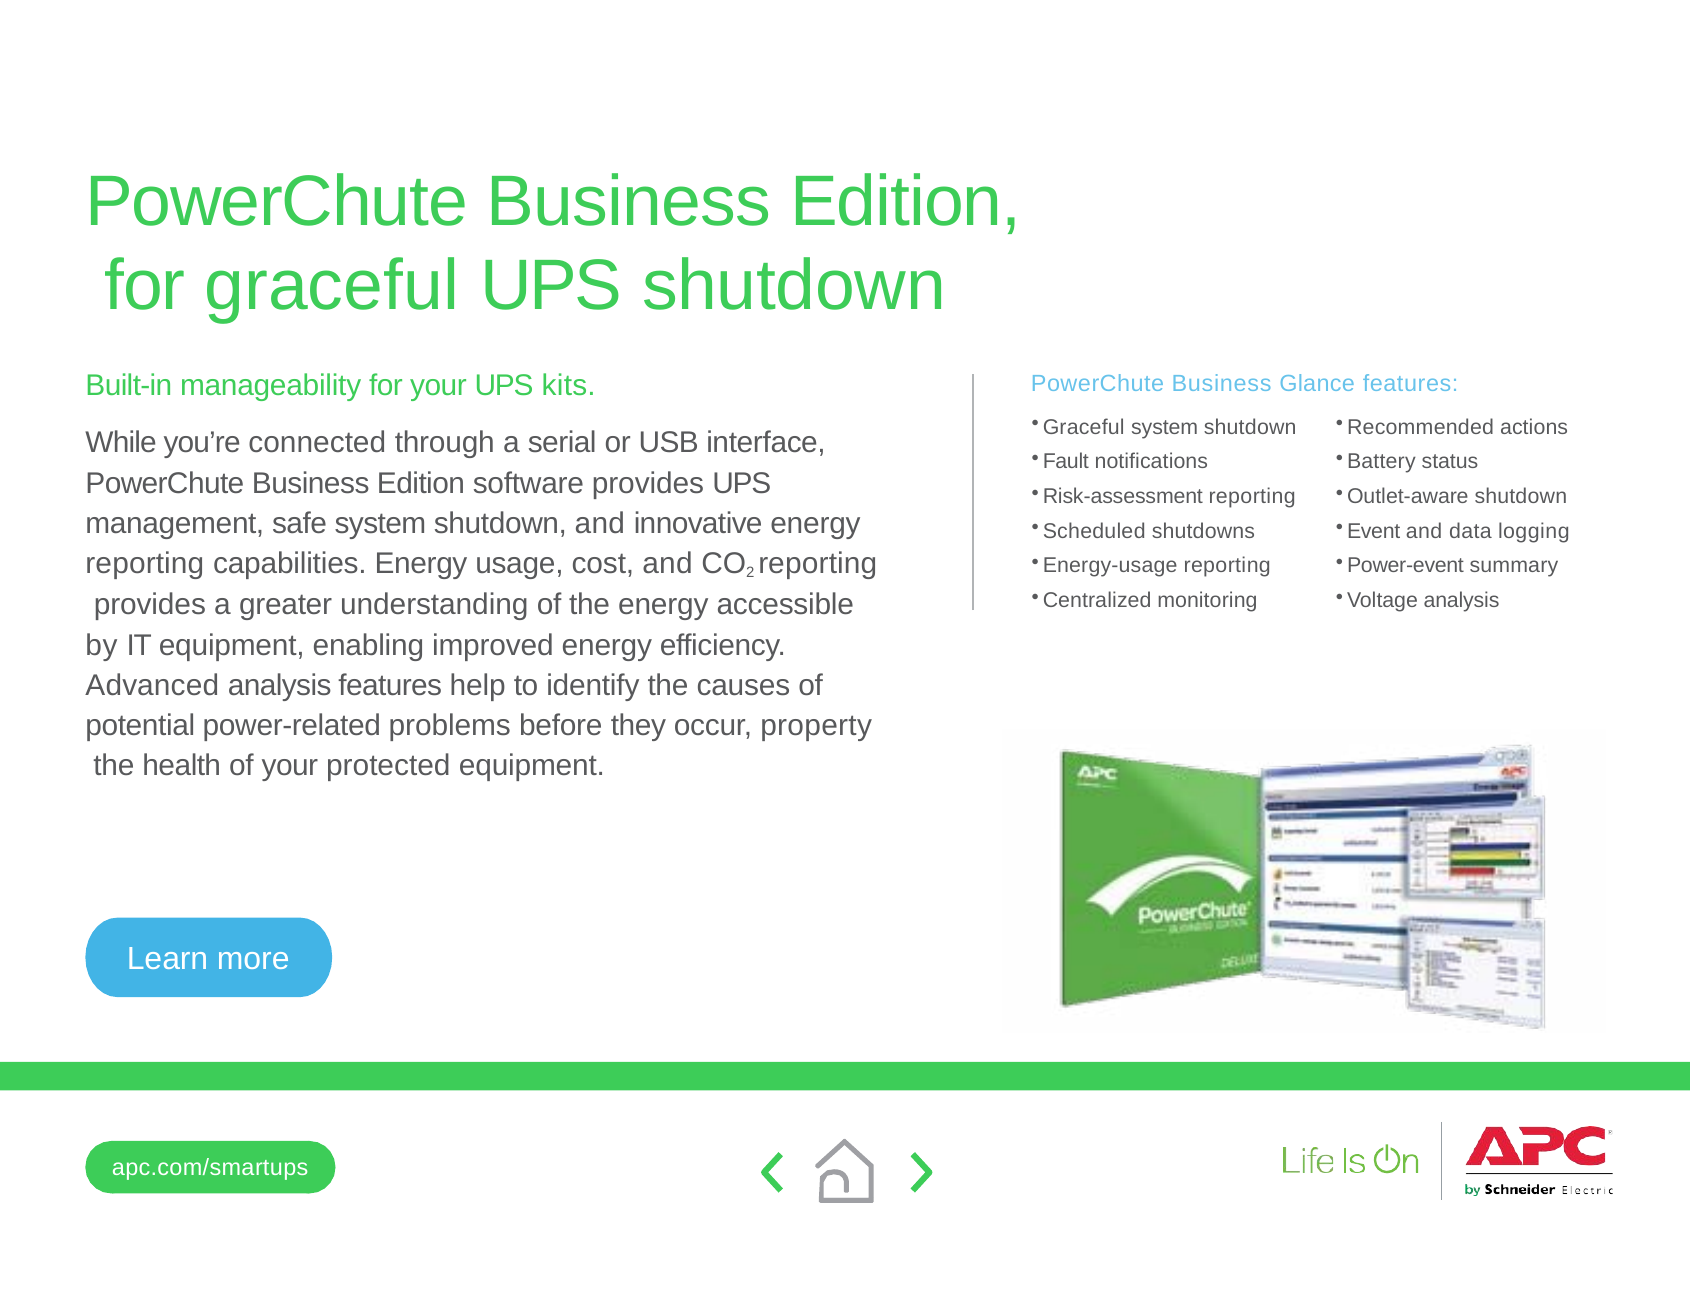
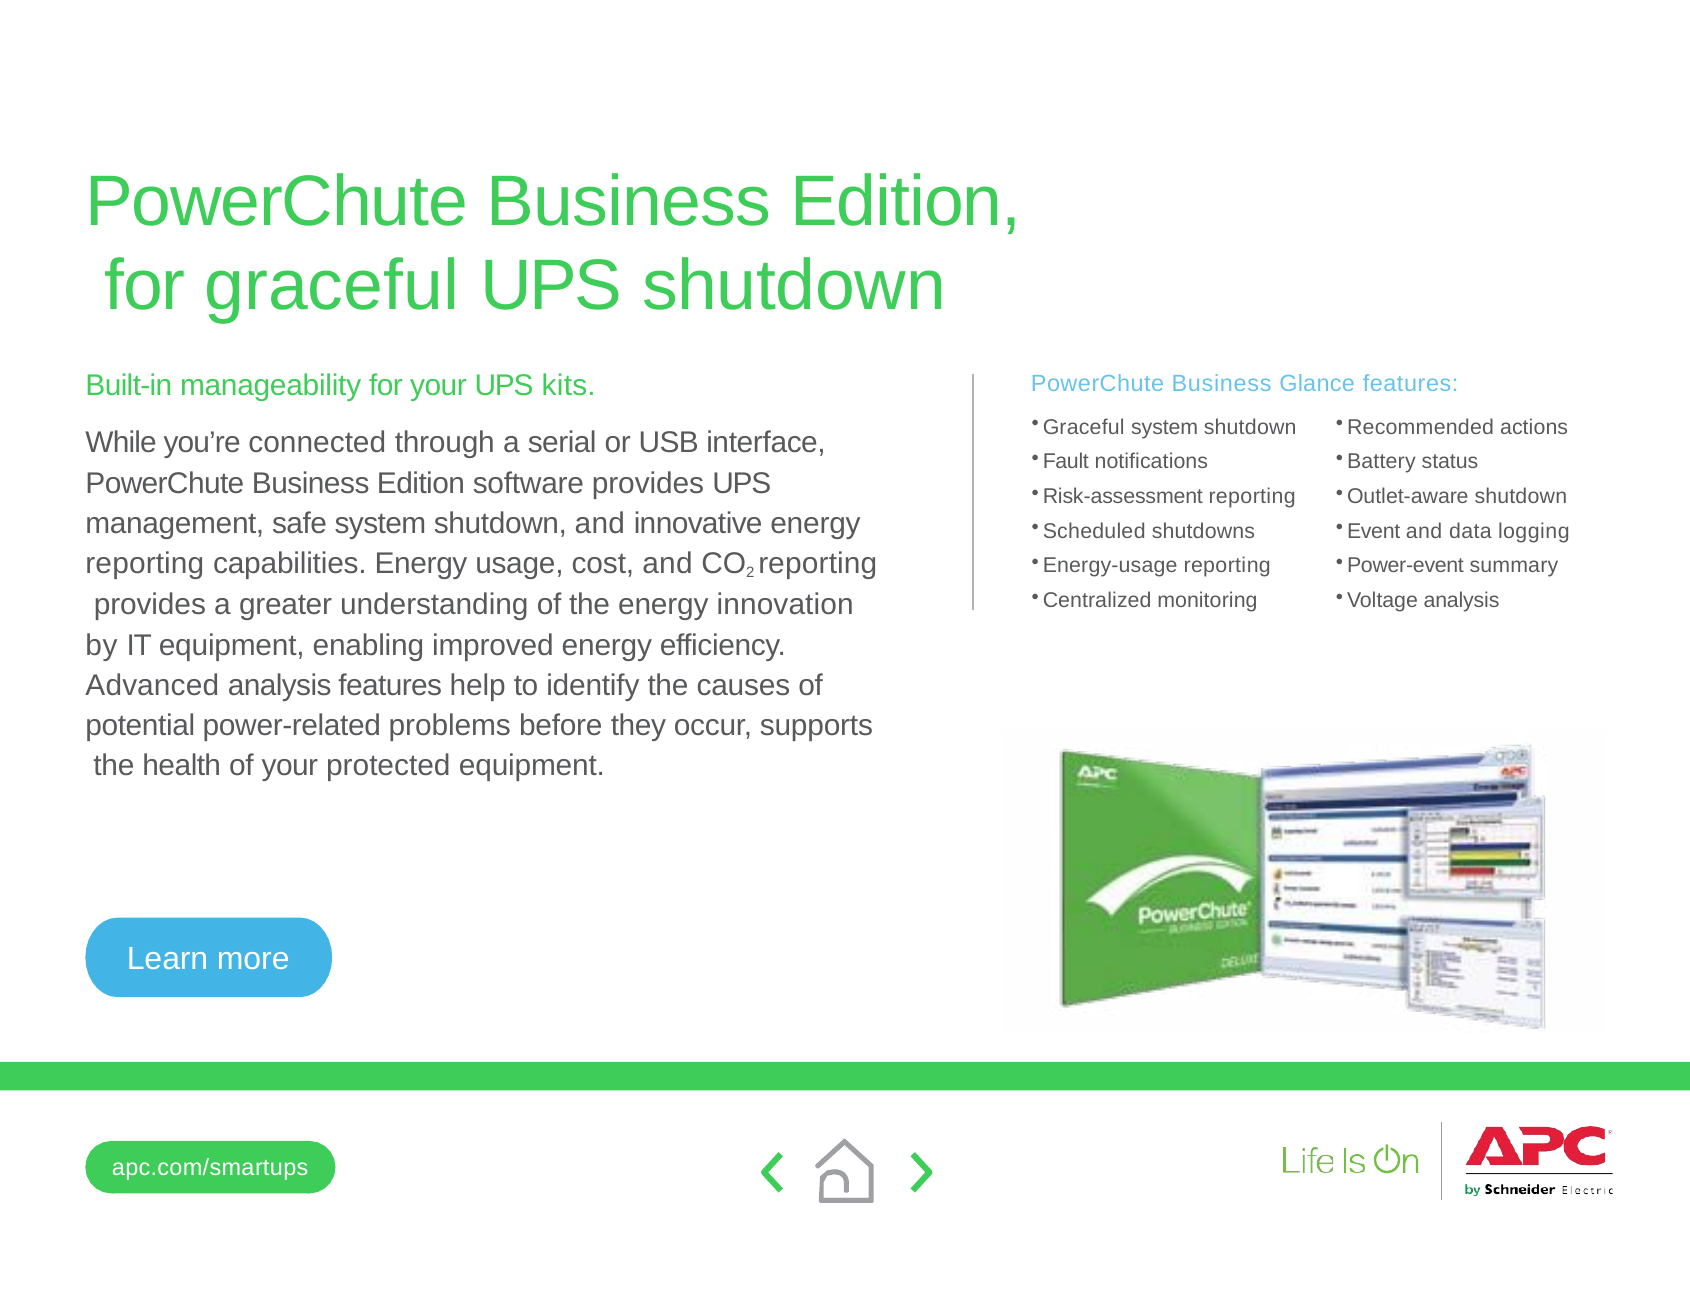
accessible: accessible -> innovation
property: property -> supports
